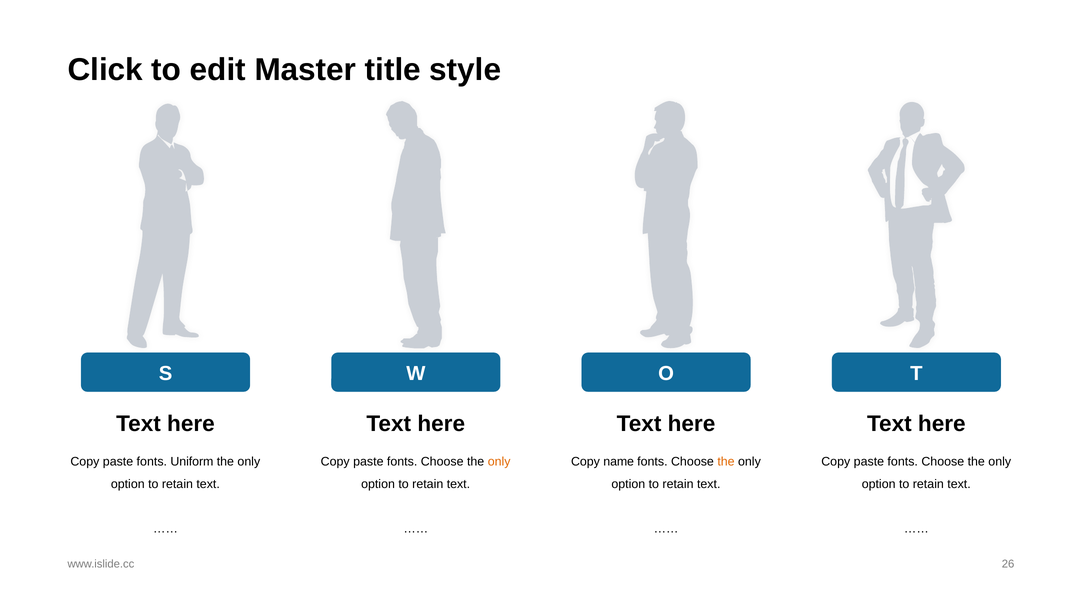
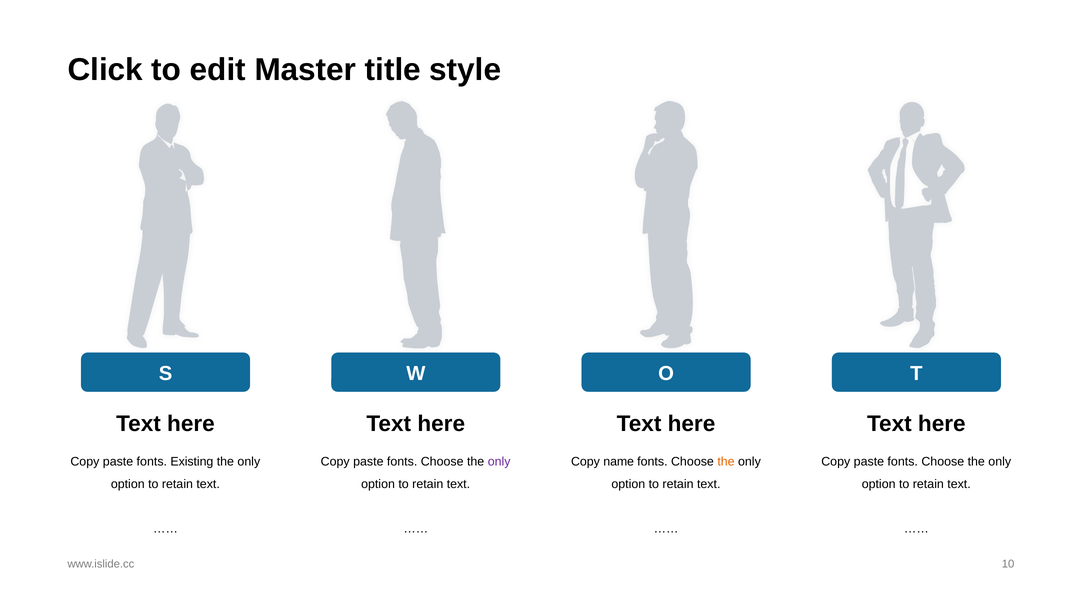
Uniform: Uniform -> Existing
only at (499, 461) colour: orange -> purple
26: 26 -> 10
